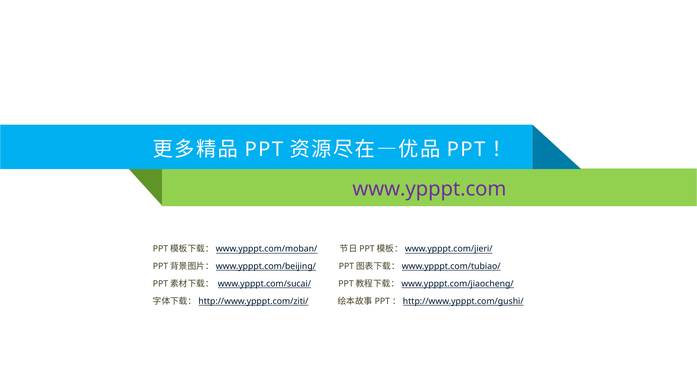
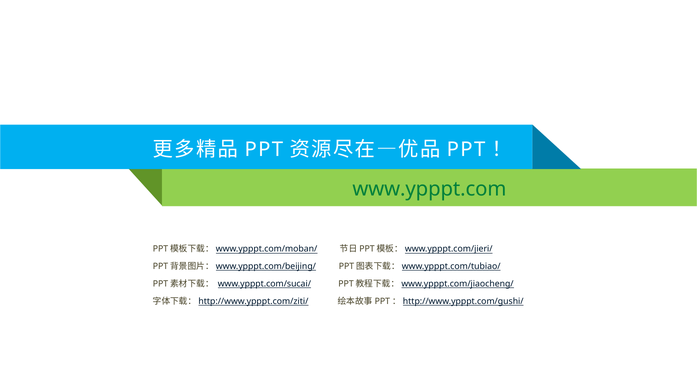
www.ypppt.com colour: purple -> green
